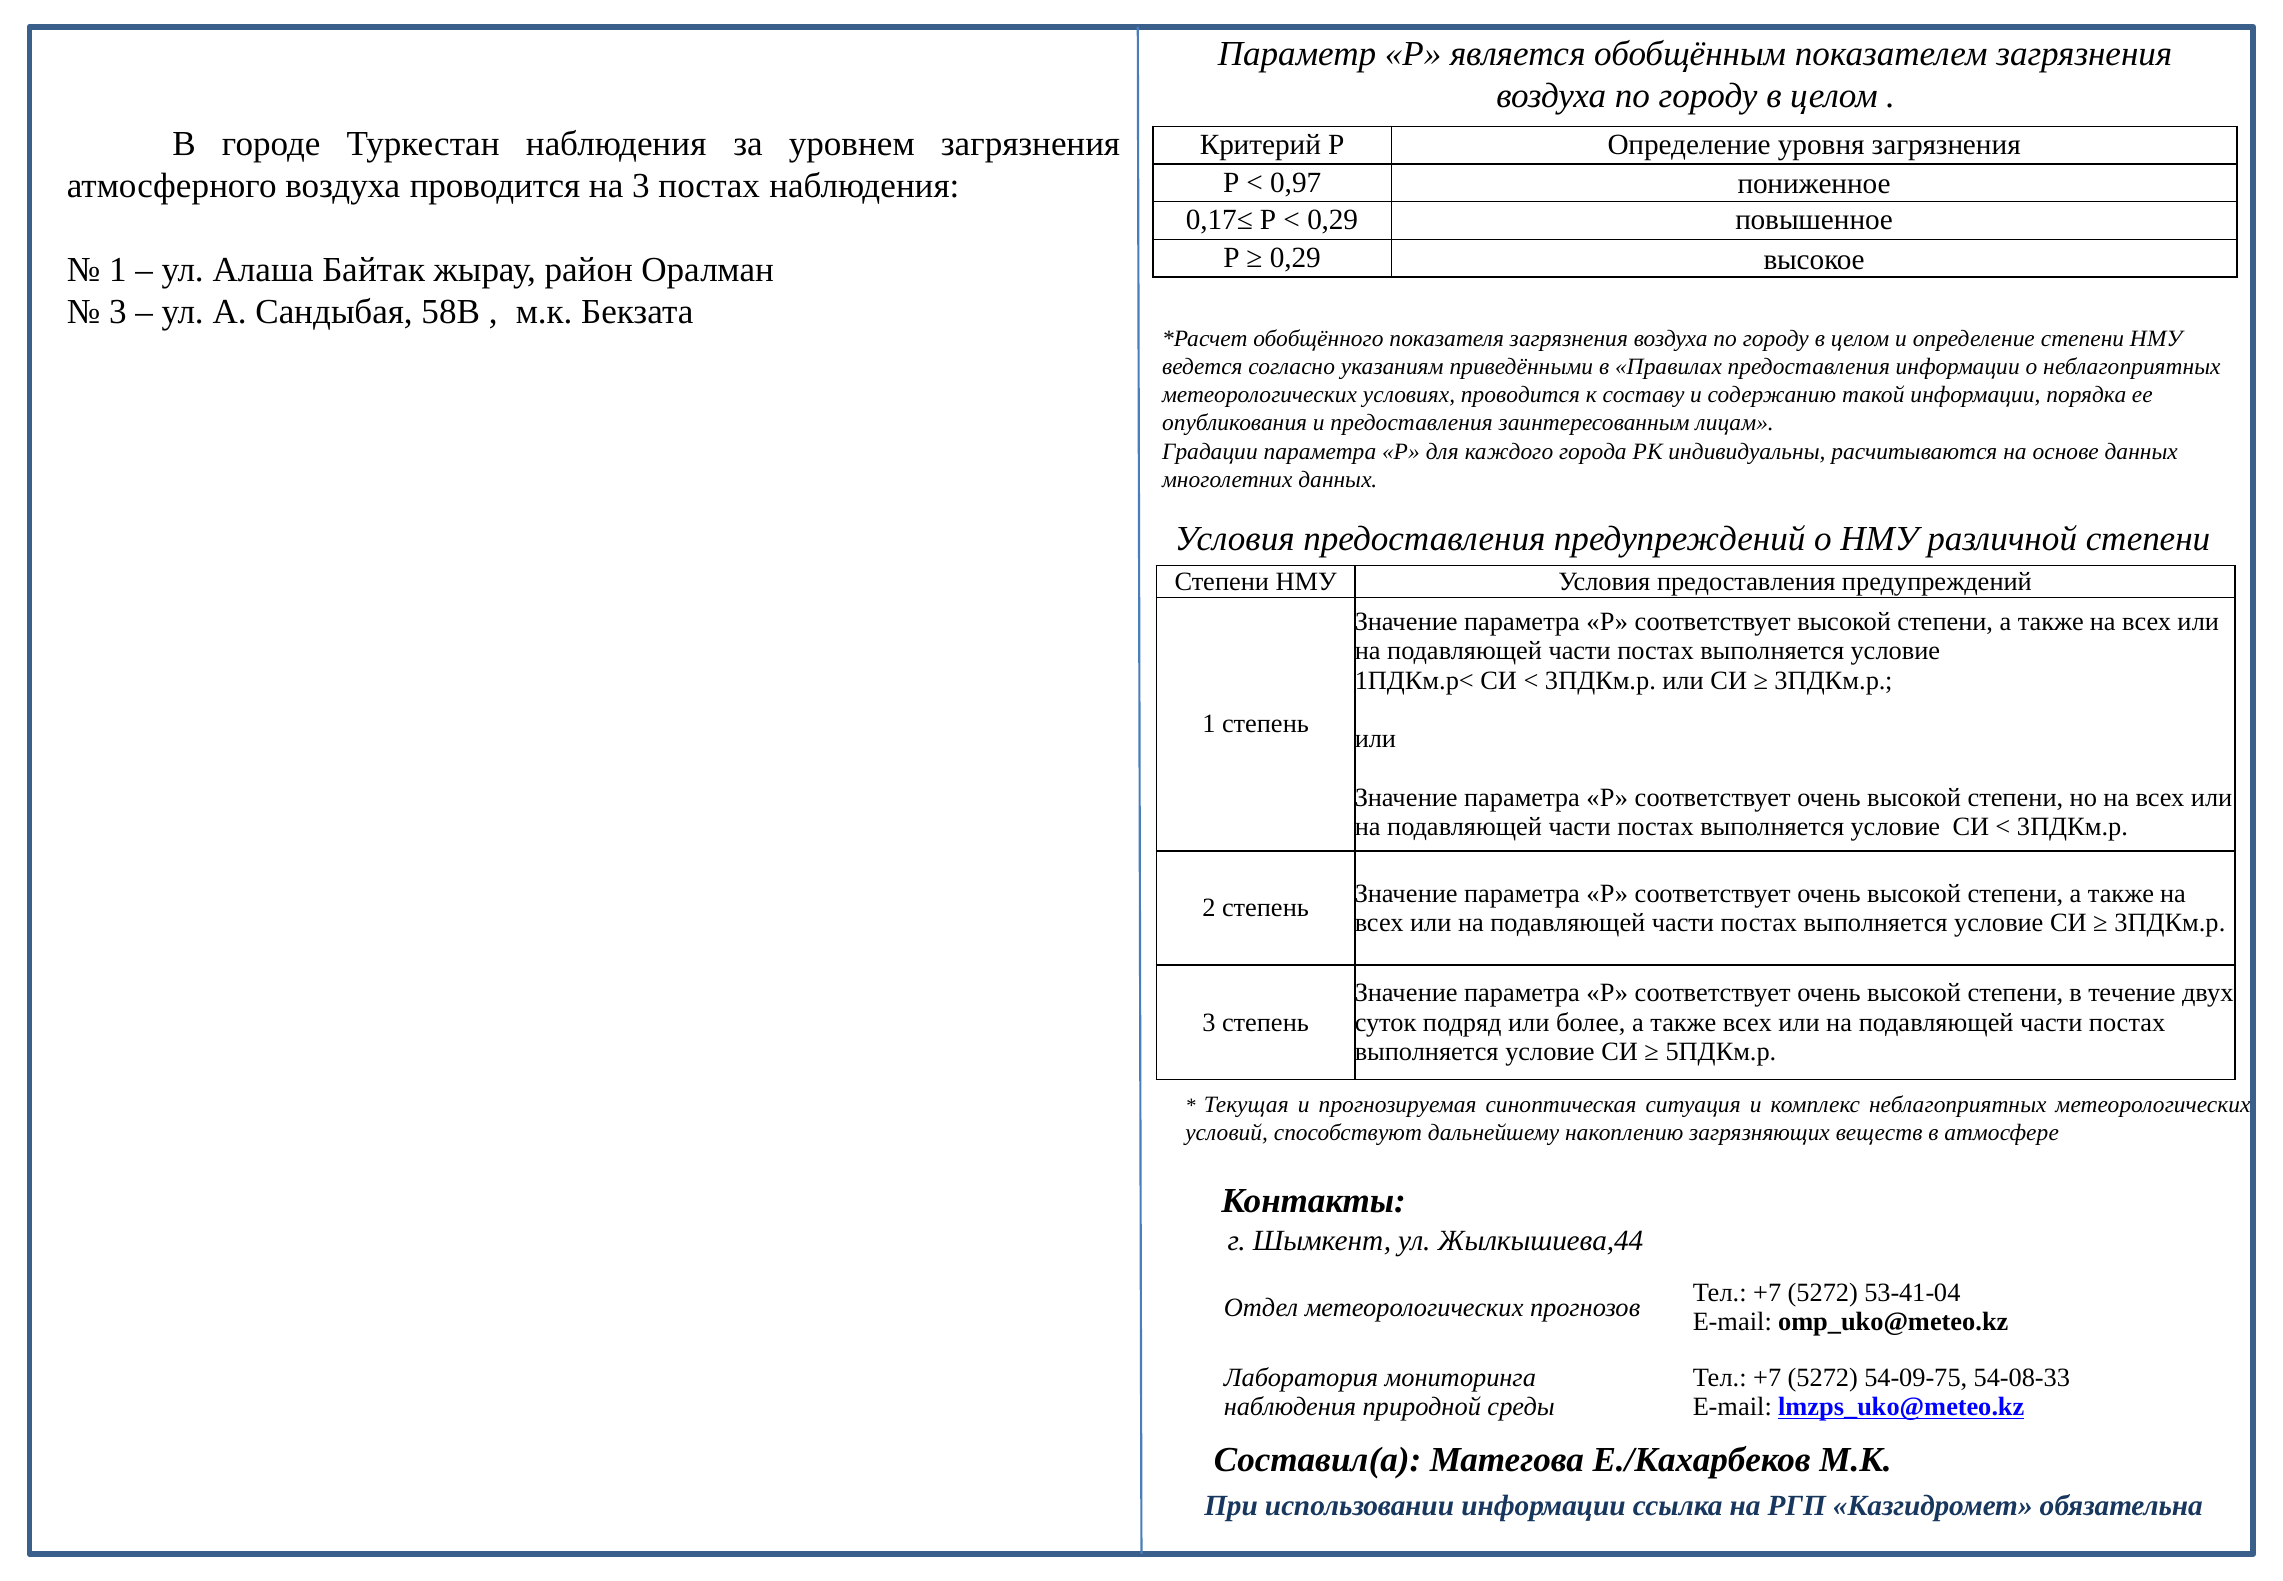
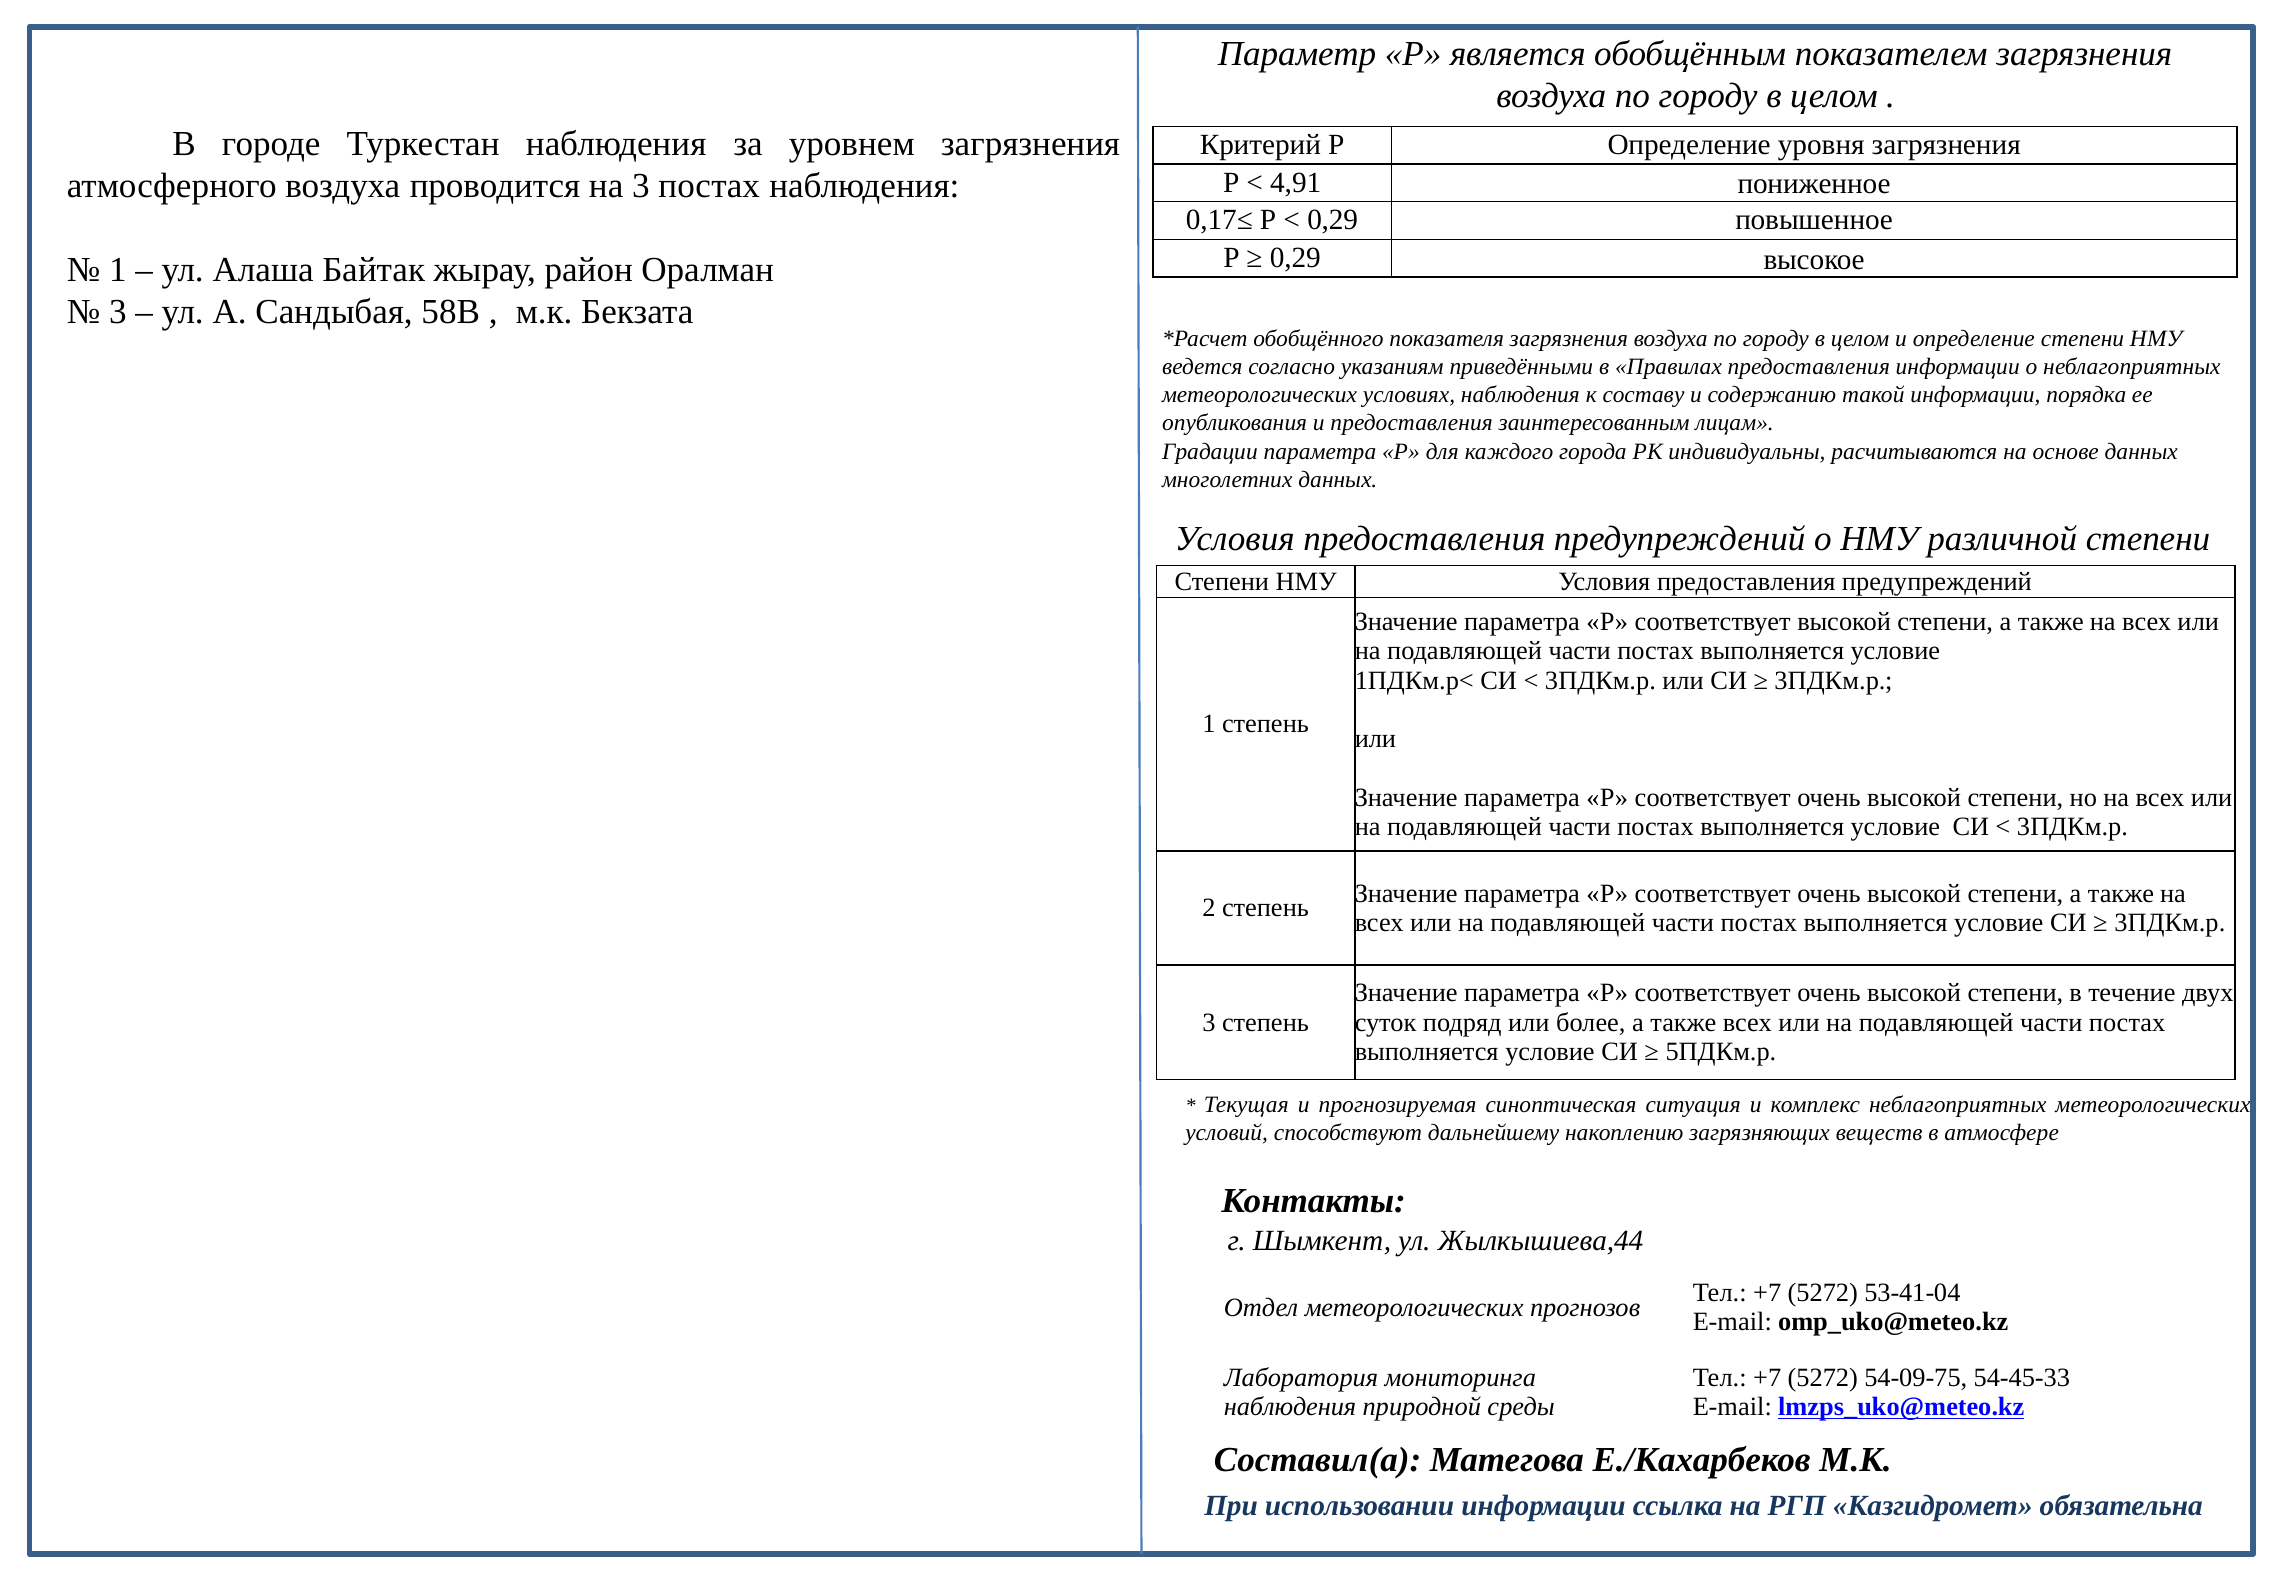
0,97: 0,97 -> 4,91
условиях проводится: проводится -> наблюдения
54-08-33: 54-08-33 -> 54-45-33
